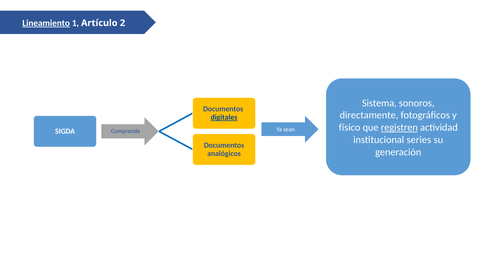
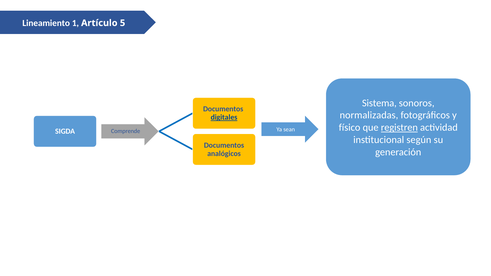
Lineamiento underline: present -> none
2: 2 -> 5
directamente: directamente -> normalizadas
series: series -> según
